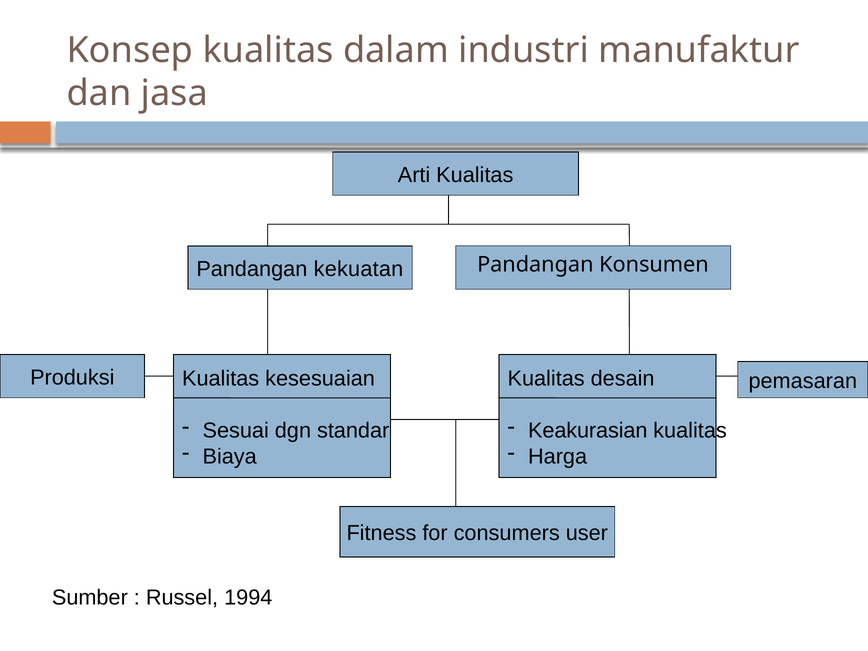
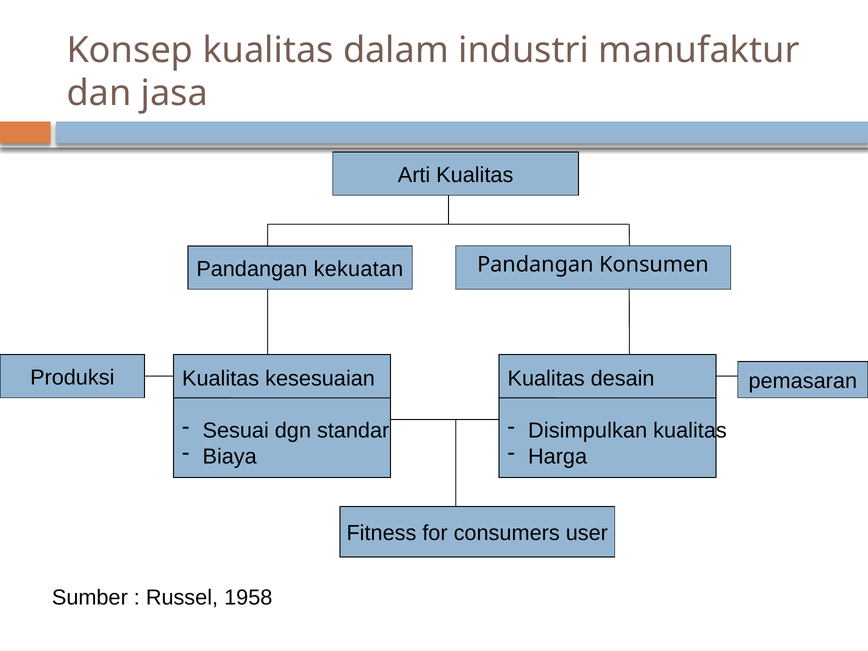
Keakurasian: Keakurasian -> Disimpulkan
1994: 1994 -> 1958
